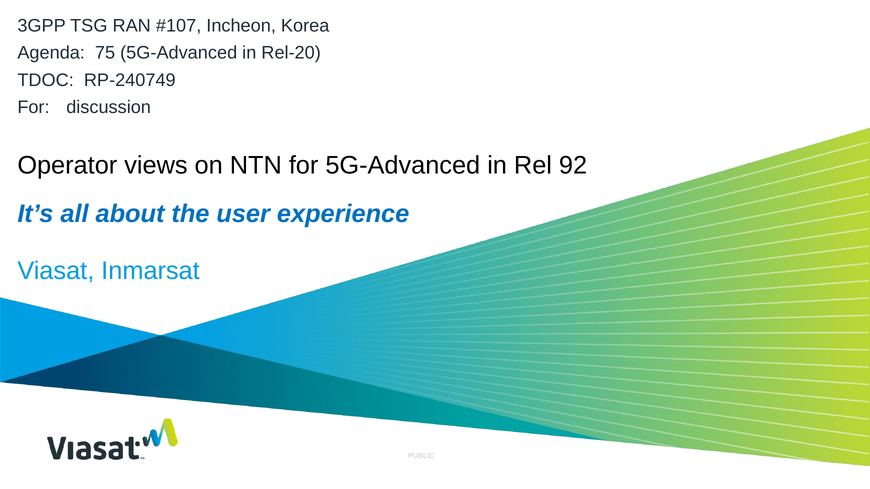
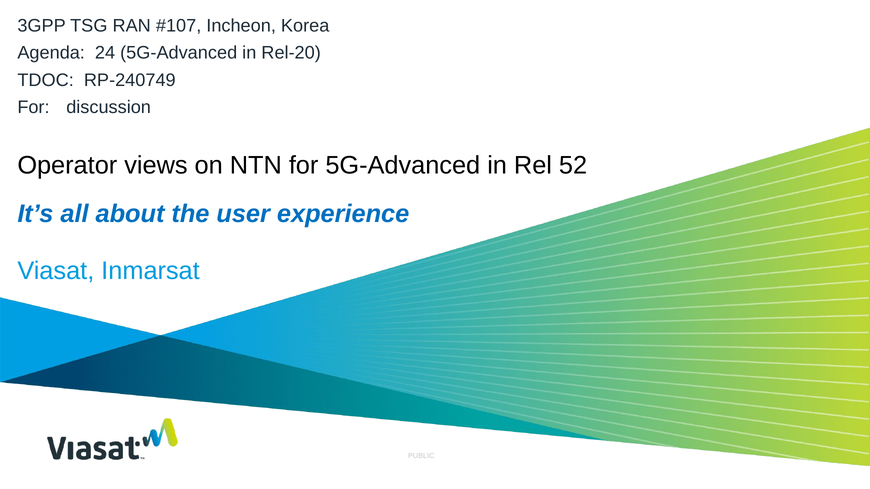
75: 75 -> 24
92: 92 -> 52
